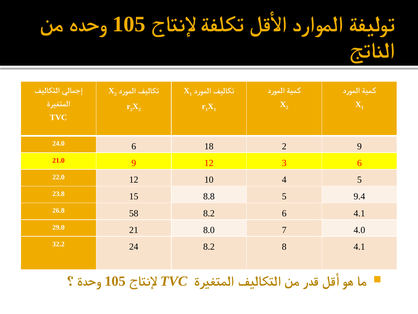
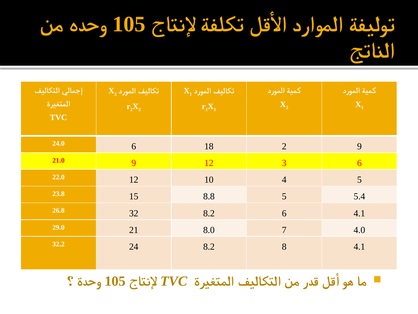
9.4: 9.4 -> 5.4
58: 58 -> 32
